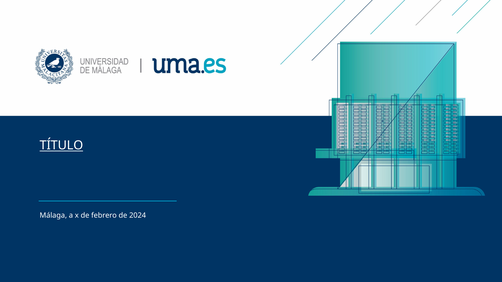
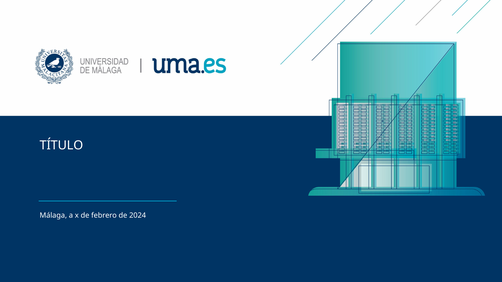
TÍTULO underline: present -> none
